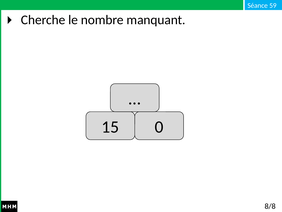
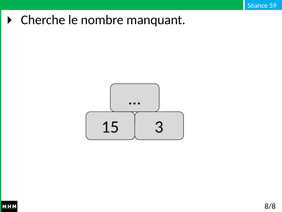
0: 0 -> 3
